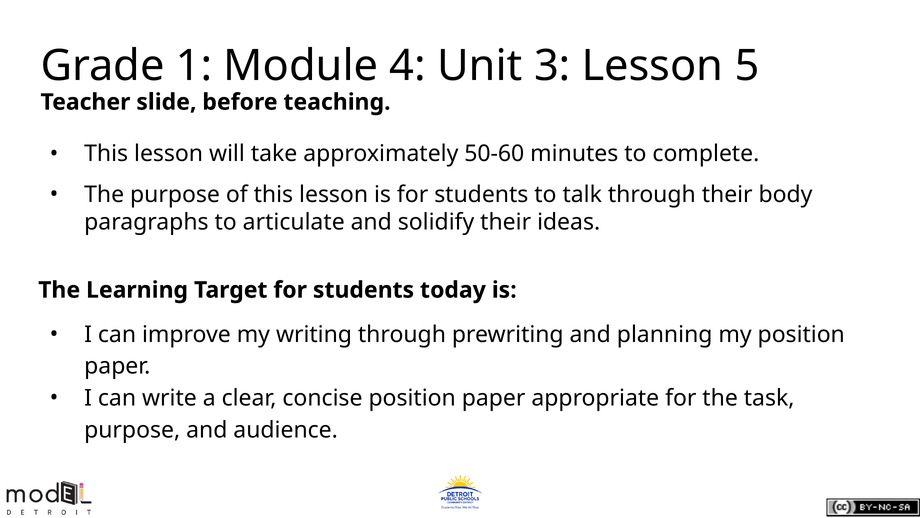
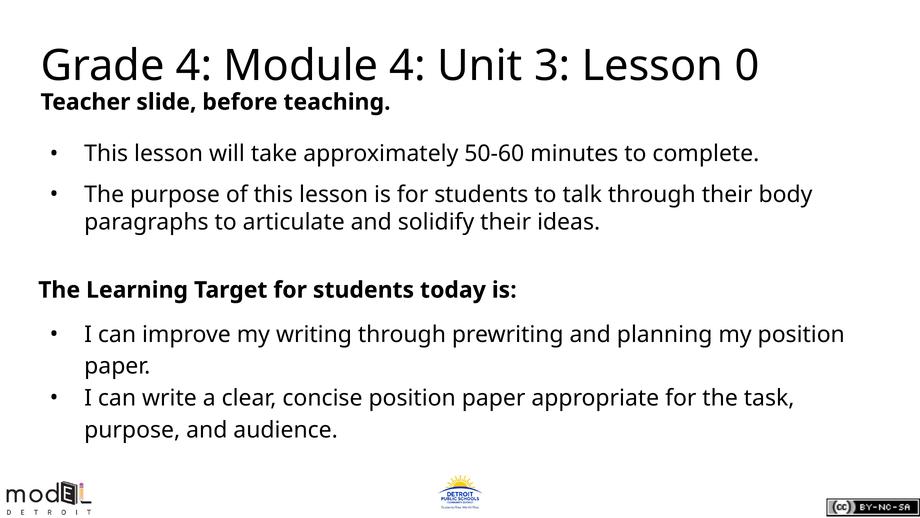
Grade 1: 1 -> 4
5: 5 -> 0
